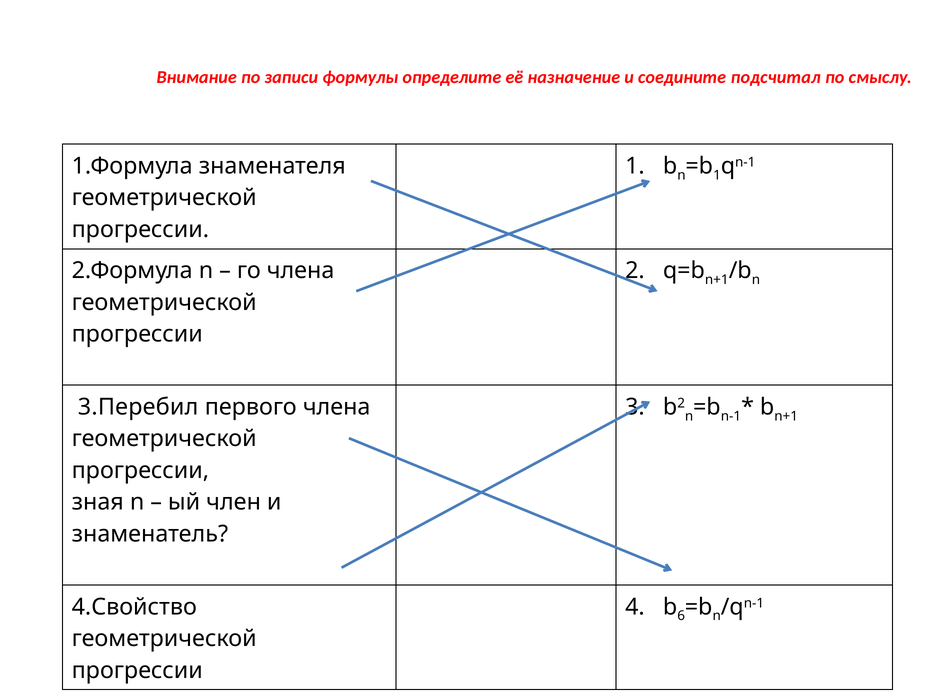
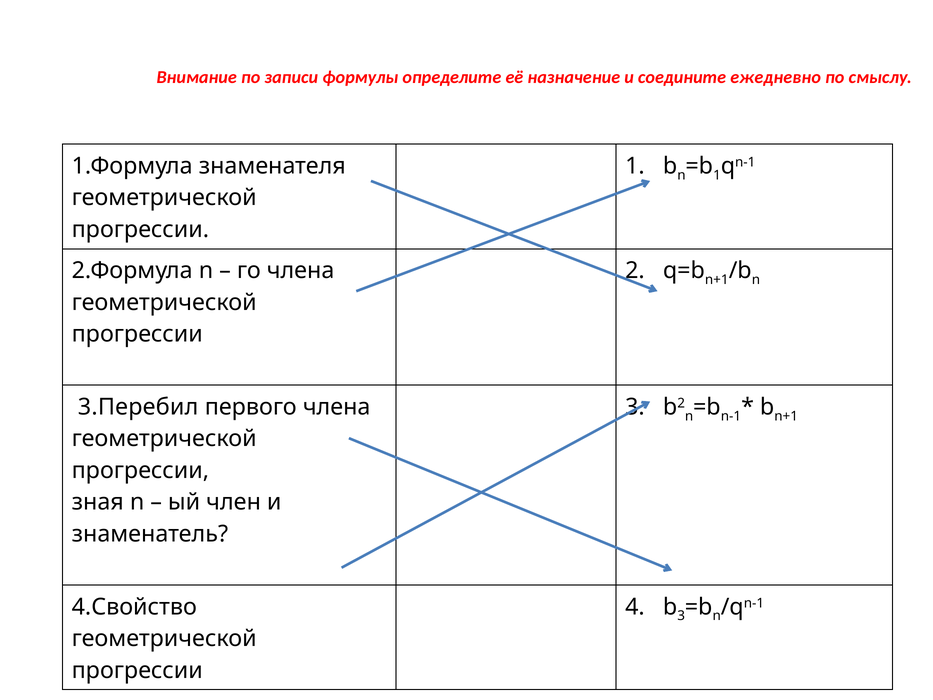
подсчитал: подсчитал -> ежедневно
6 at (681, 616): 6 -> 3
